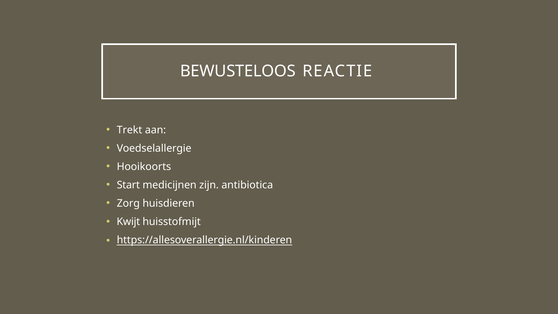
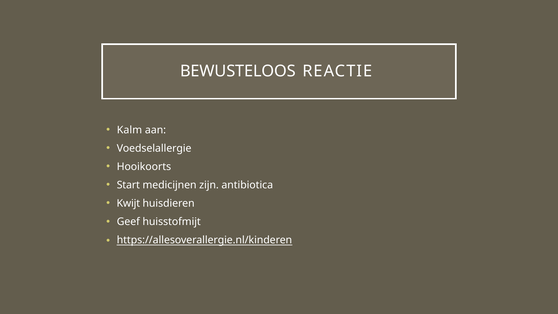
Trekt: Trekt -> Kalm
Zorg: Zorg -> Kwijt
Kwijt: Kwijt -> Geef
